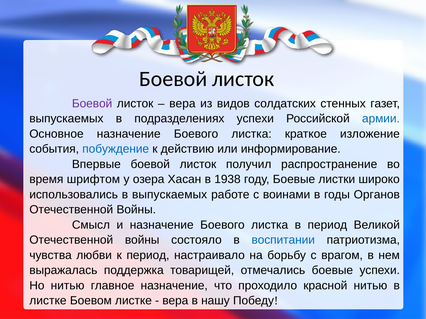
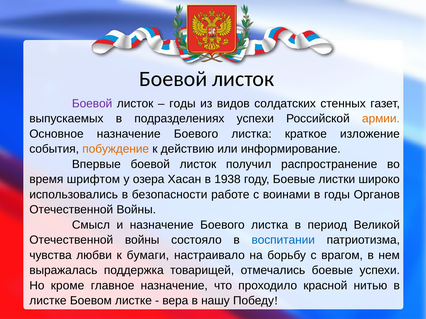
вера at (182, 104): вера -> годы
армии colour: blue -> orange
побуждение colour: blue -> orange
в выпускаемых: выпускаемых -> безопасности
к период: период -> бумаги
Но нитью: нитью -> кроме
